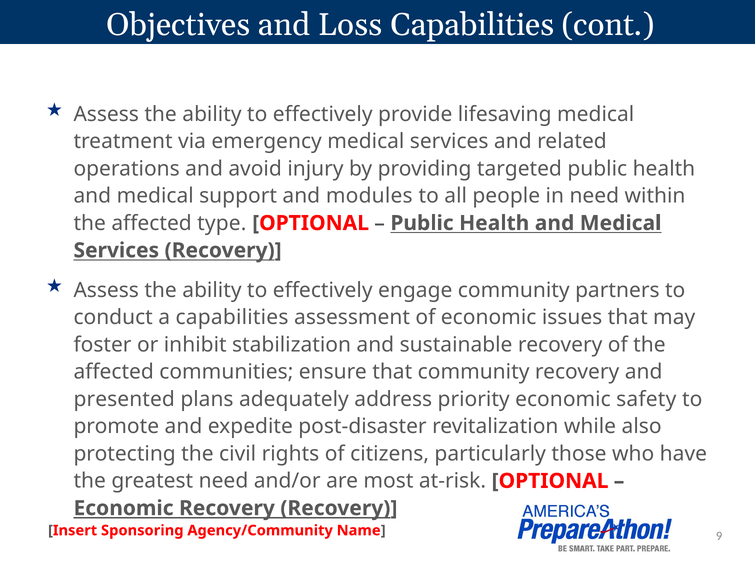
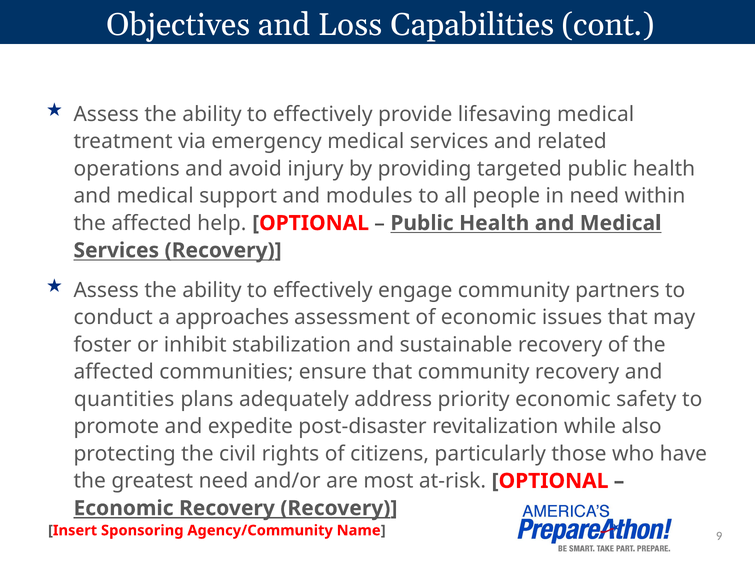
type: type -> help
a capabilities: capabilities -> approaches
presented: presented -> quantities
